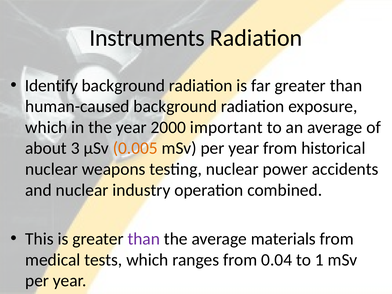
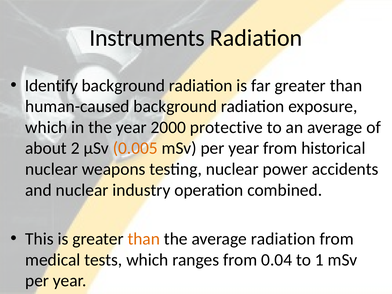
important: important -> protective
3: 3 -> 2
than at (144, 239) colour: purple -> orange
average materials: materials -> radiation
